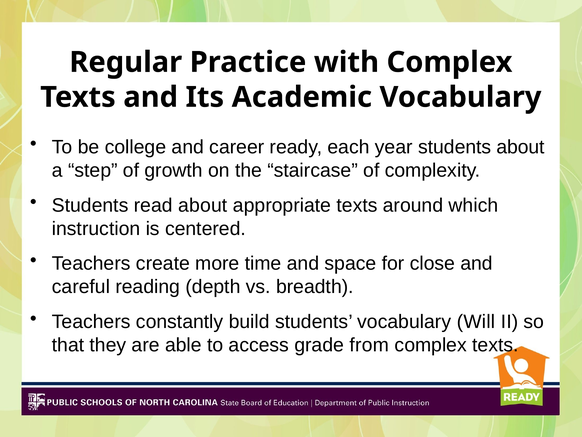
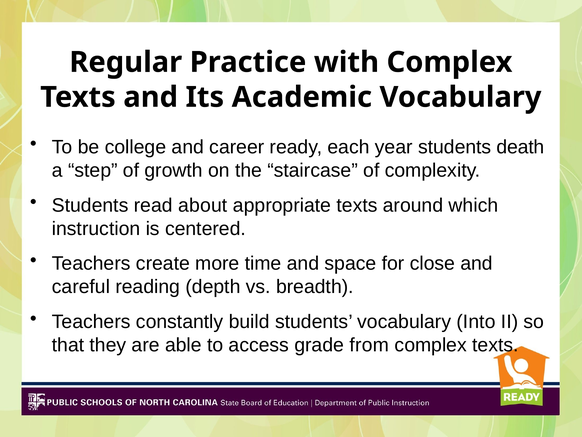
students about: about -> death
Will: Will -> Into
